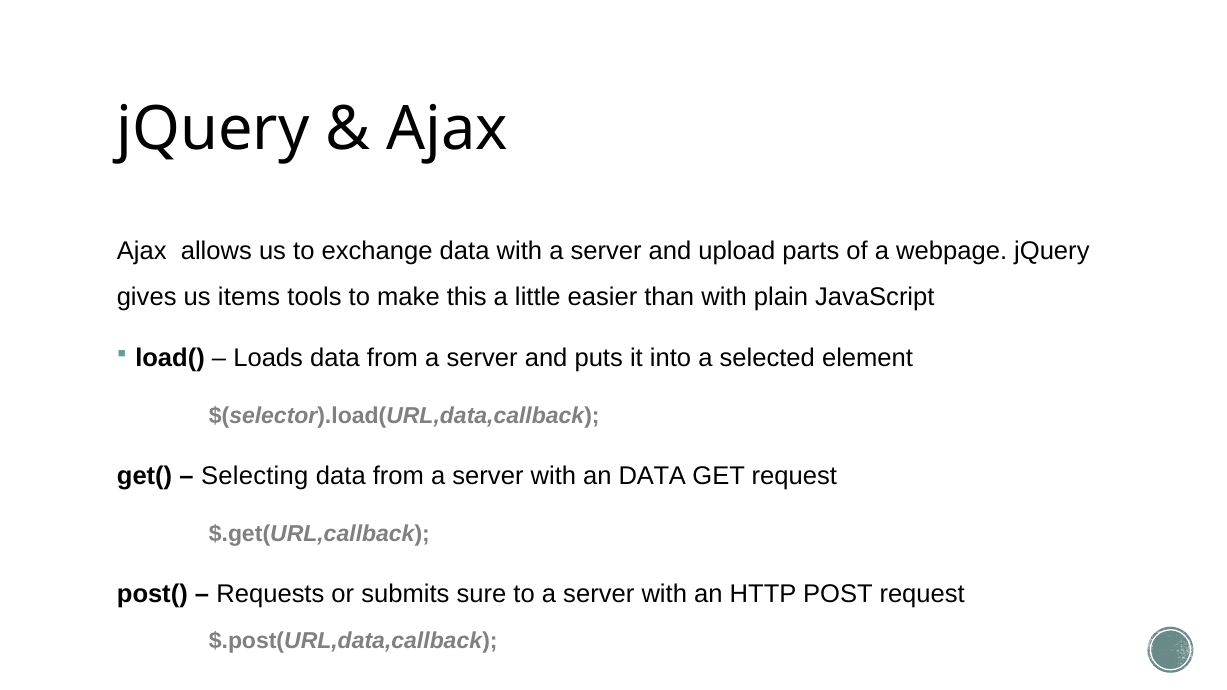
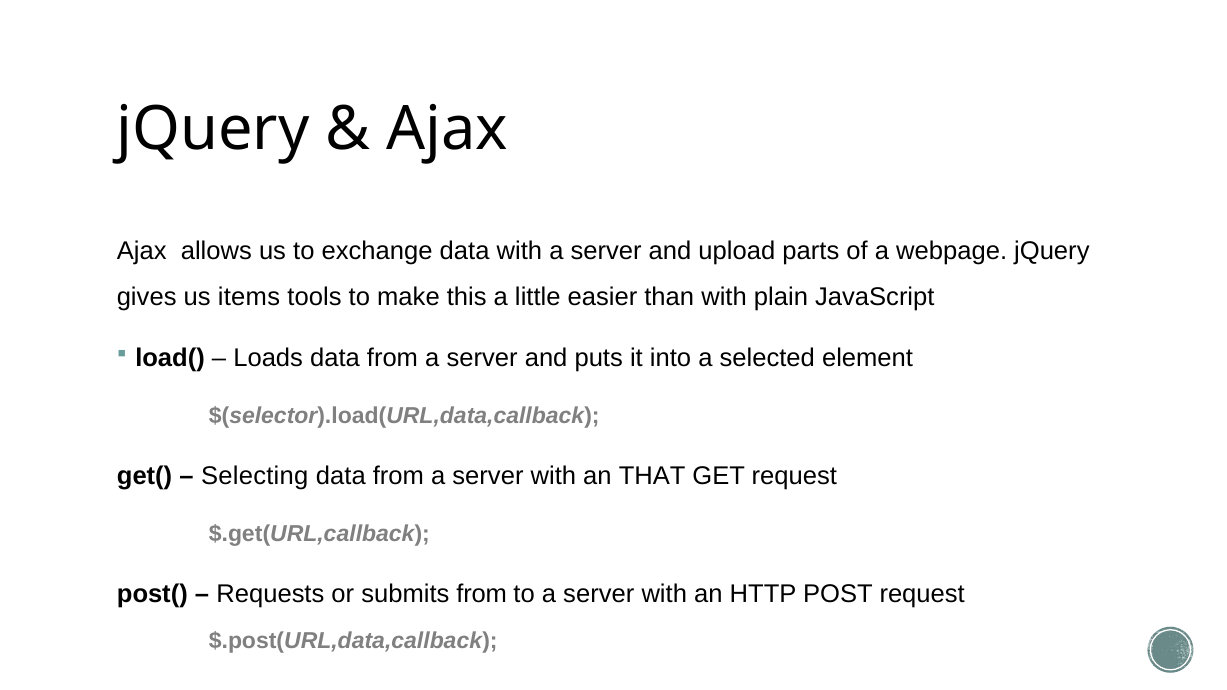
an DATA: DATA -> THAT
submits sure: sure -> from
